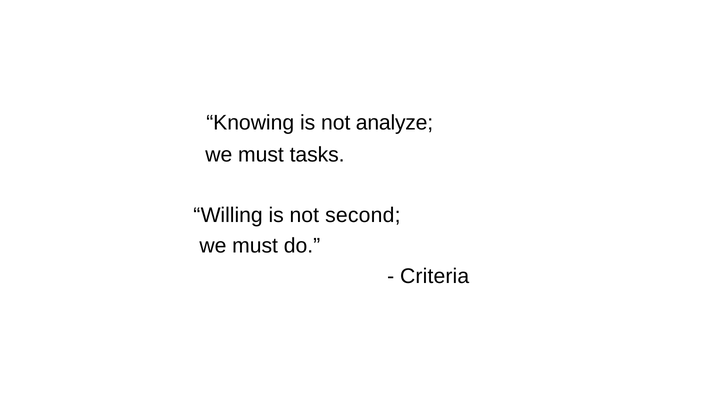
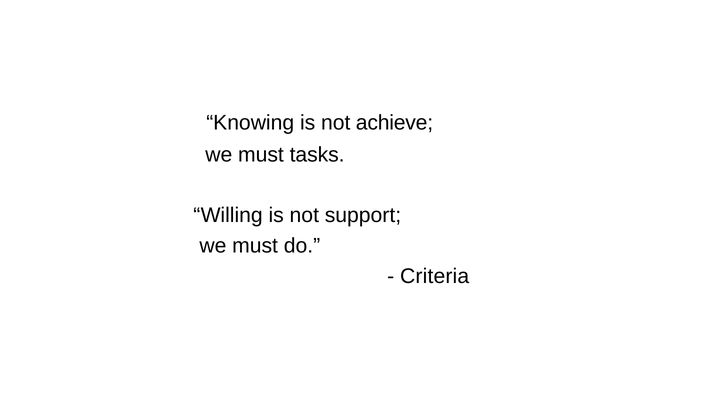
analyze: analyze -> achieve
second: second -> support
